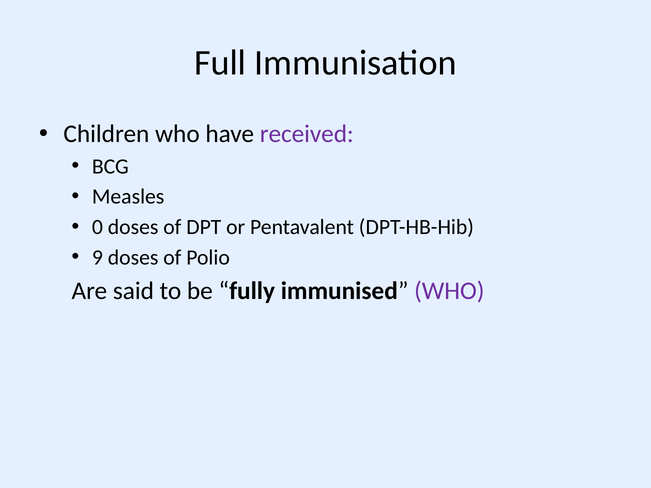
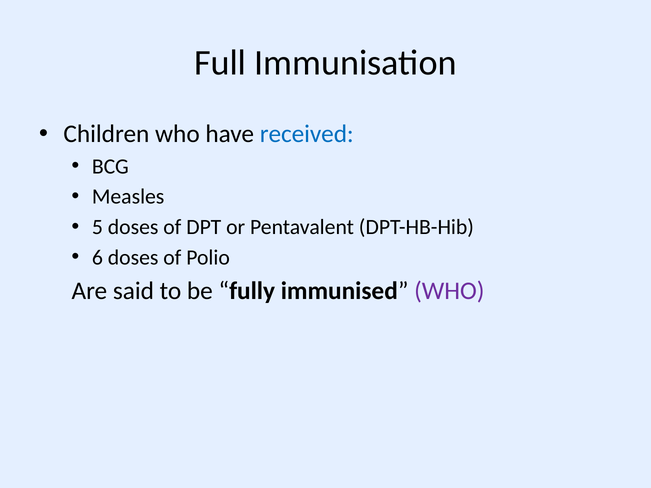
received colour: purple -> blue
0: 0 -> 5
9: 9 -> 6
